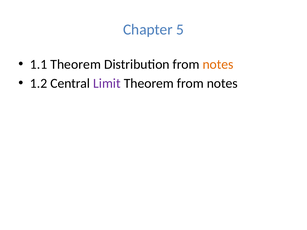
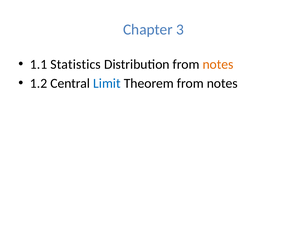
5: 5 -> 3
1.1 Theorem: Theorem -> Statistics
Limit colour: purple -> blue
